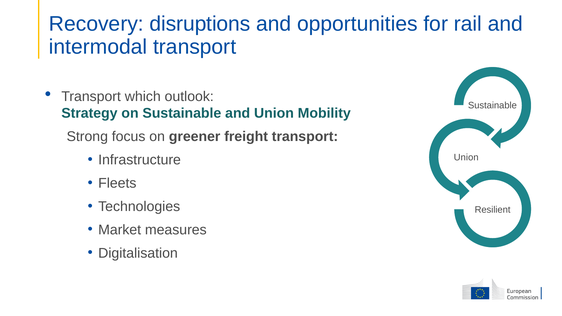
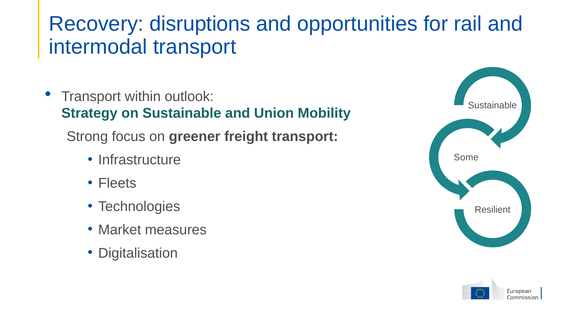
which: which -> within
Union at (466, 158): Union -> Some
